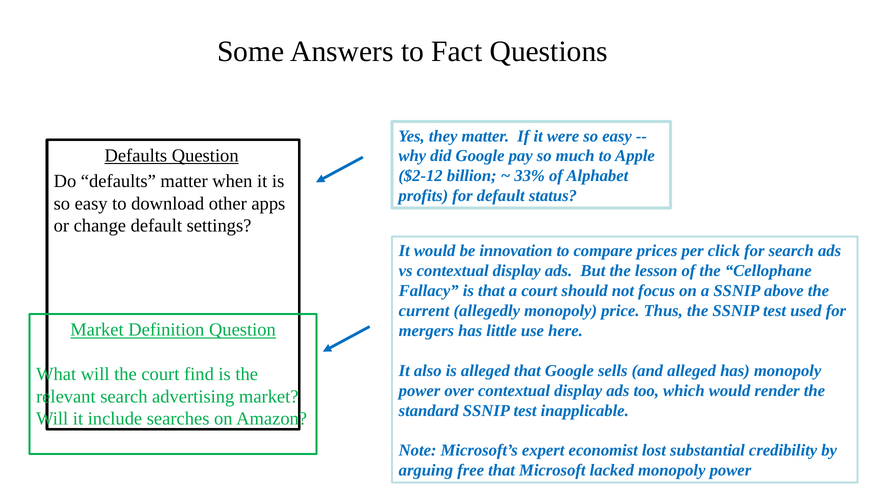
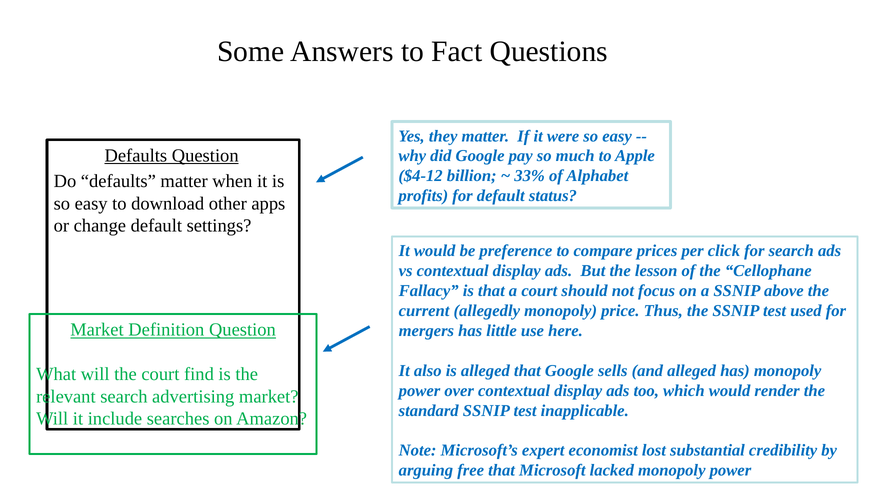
$2-12: $2-12 -> $4-12
innovation: innovation -> preference
